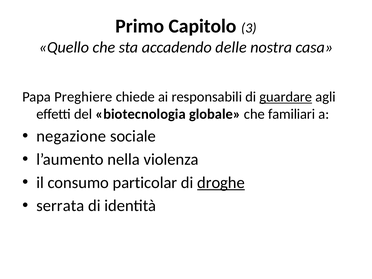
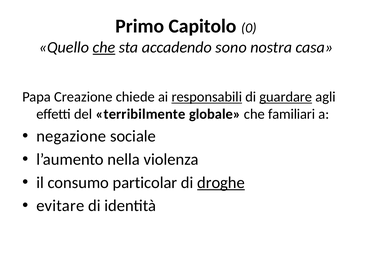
3: 3 -> 0
che at (104, 47) underline: none -> present
delle: delle -> sono
Preghiere: Preghiere -> Creazione
responsabili underline: none -> present
biotecnologia: biotecnologia -> terribilmente
serrata: serrata -> evitare
